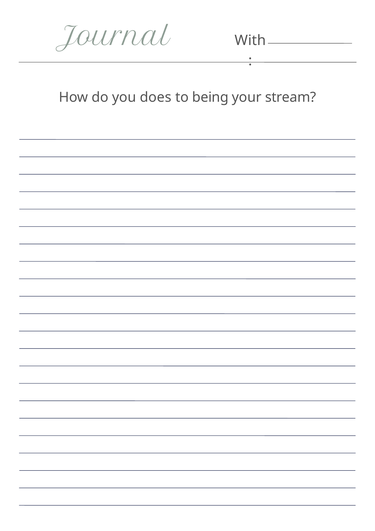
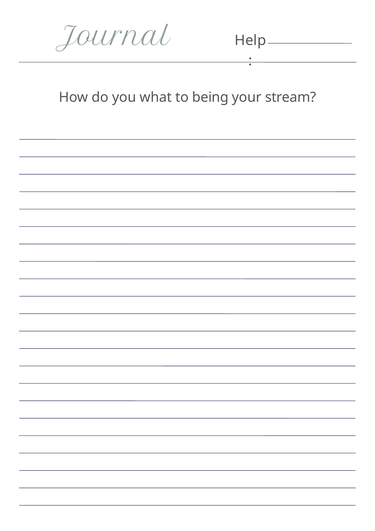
With: With -> Help
does: does -> what
